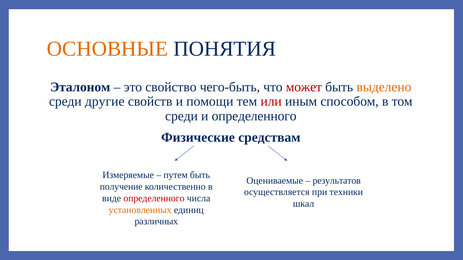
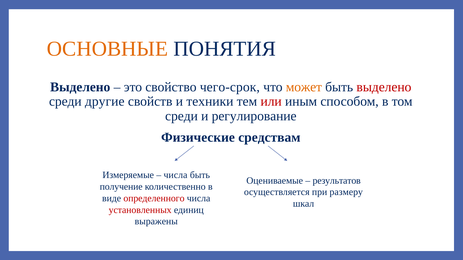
Эталоном at (80, 87): Эталоном -> Выделено
чего-быть: чего-быть -> чего-срок
может colour: red -> orange
выделено at (384, 87) colour: orange -> red
помощи: помощи -> техники
и определенного: определенного -> регулирование
путем at (176, 175): путем -> числа
техники: техники -> размеру
установленных colour: orange -> red
различных: различных -> выражены
